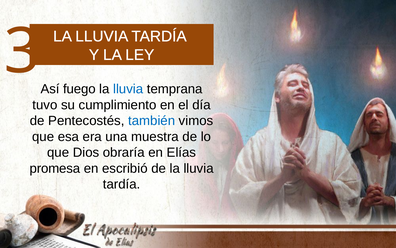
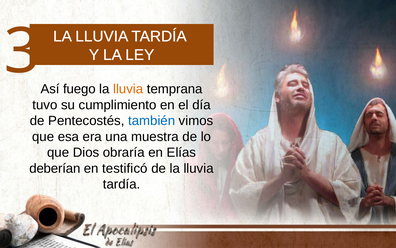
lluvia at (128, 89) colour: blue -> orange
promesa: promesa -> deberían
escribió: escribió -> testificó
